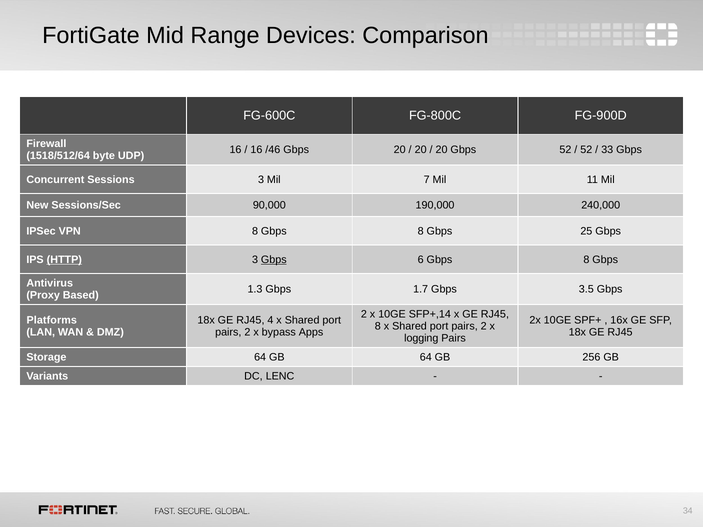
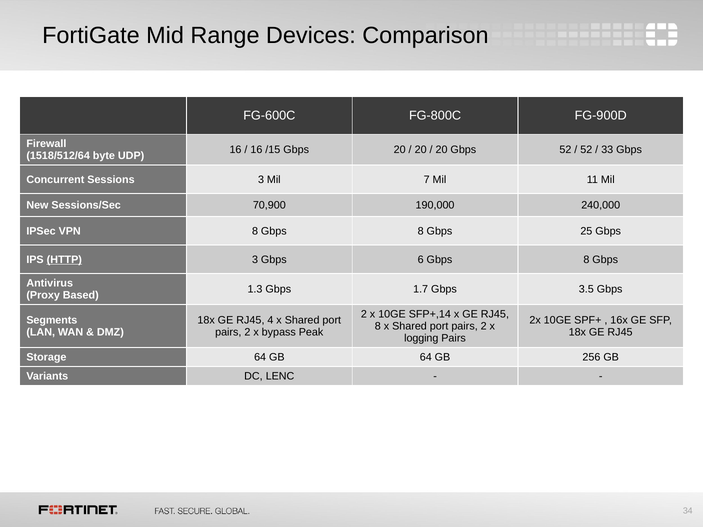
/46: /46 -> /15
90,000: 90,000 -> 70,900
Gbps at (274, 260) underline: present -> none
Platforms: Platforms -> Segments
Apps: Apps -> Peak
